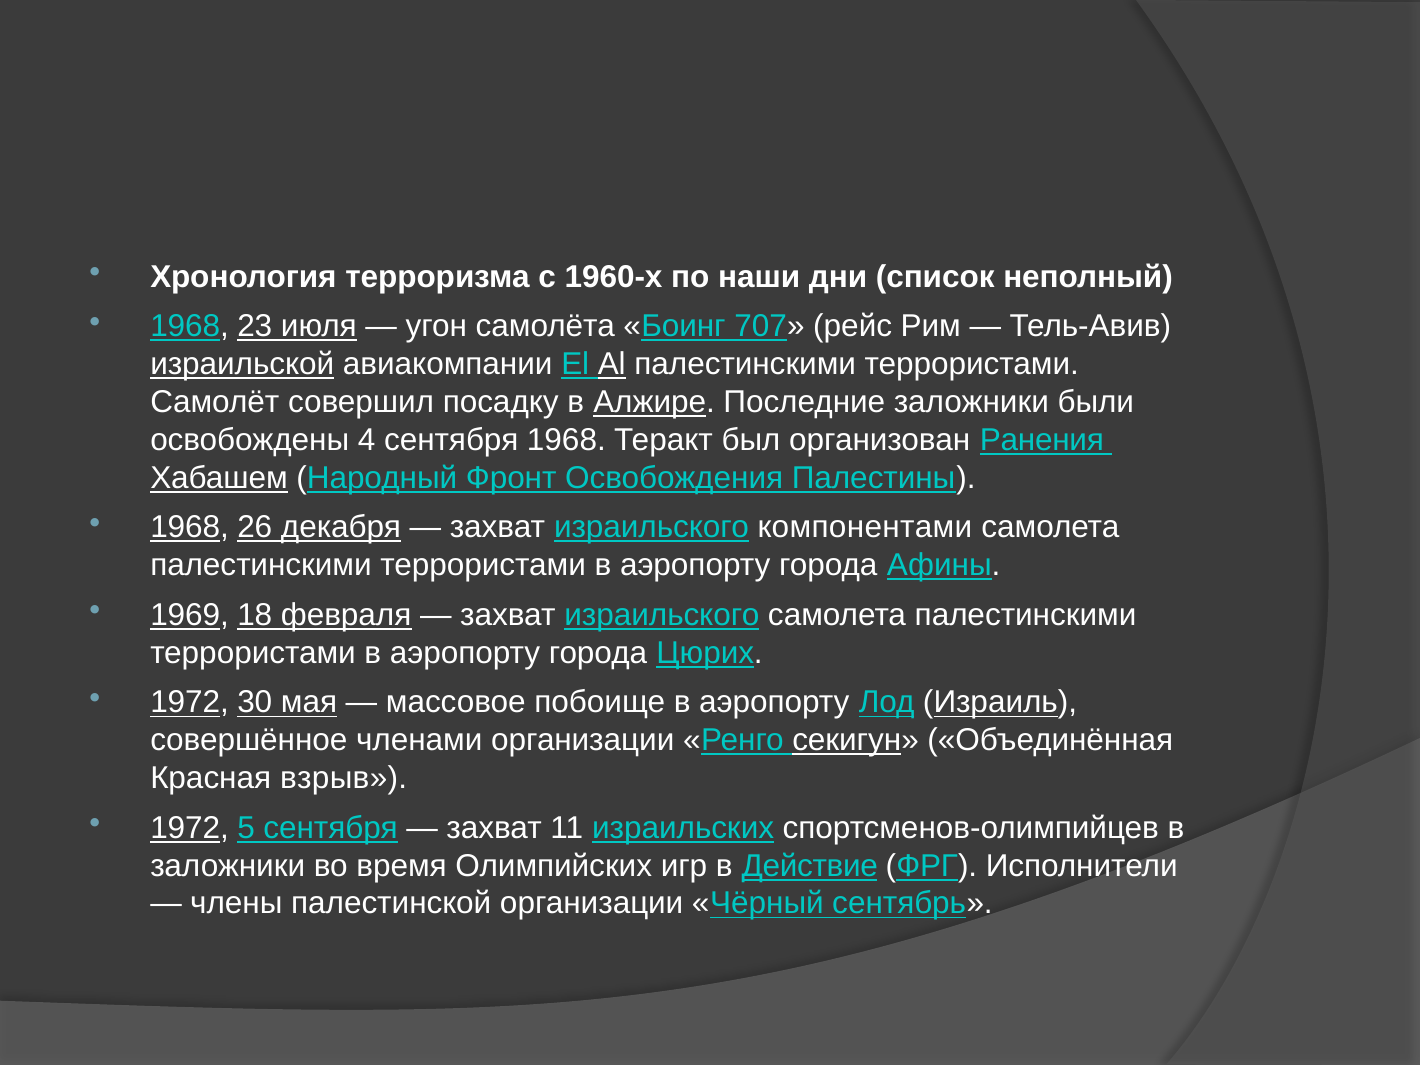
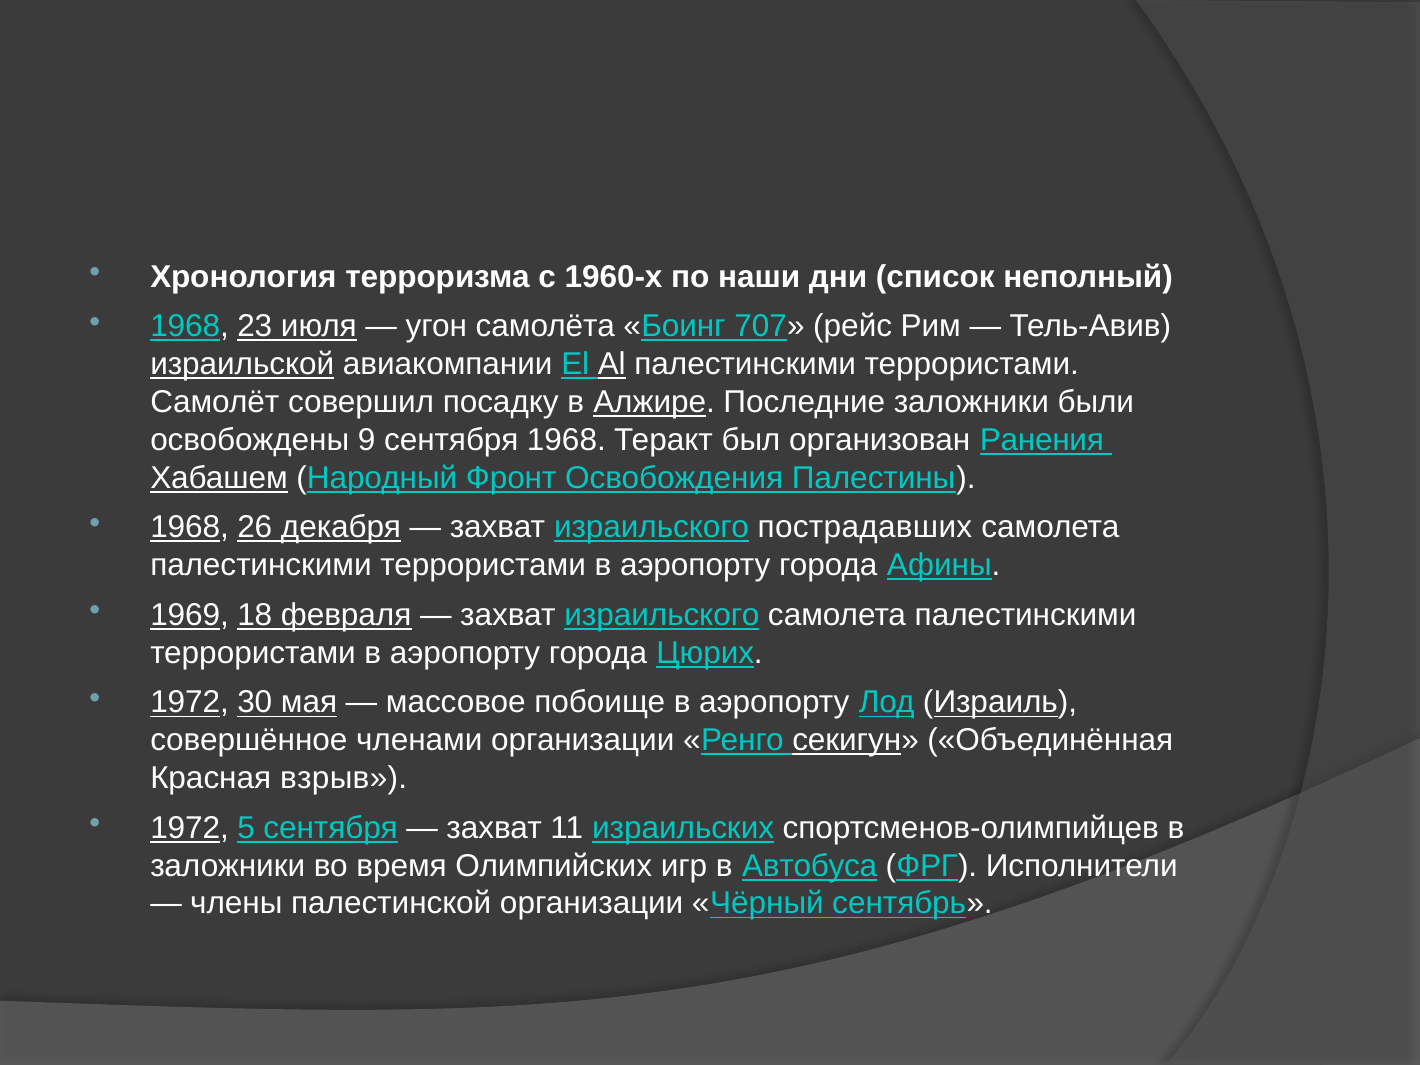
4: 4 -> 9
компонентами: компонентами -> пострадавших
Действие: Действие -> Автобуса
